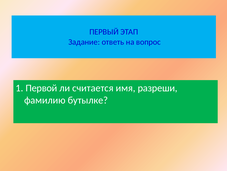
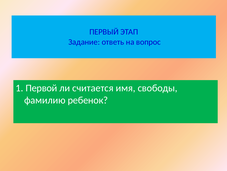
разреши: разреши -> свободы
бутылке: бутылке -> ребенок
